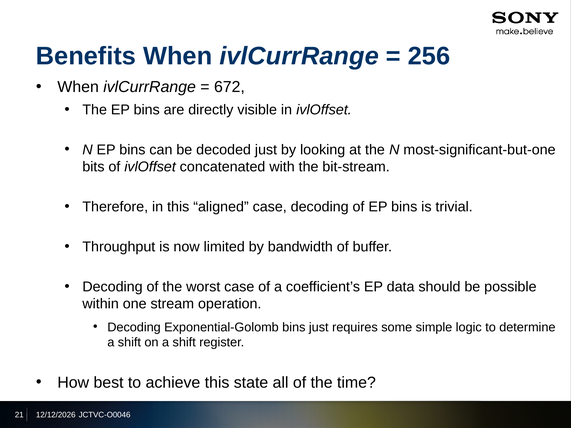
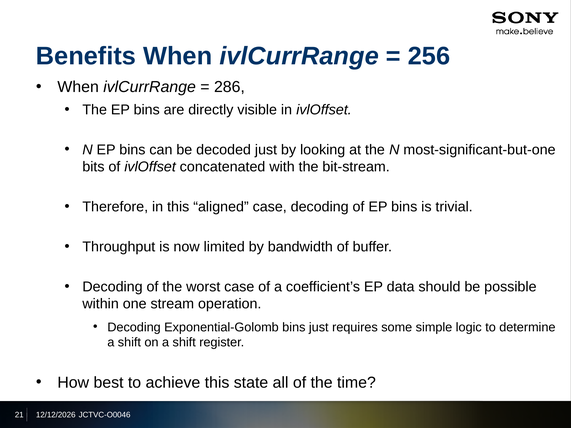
672: 672 -> 286
